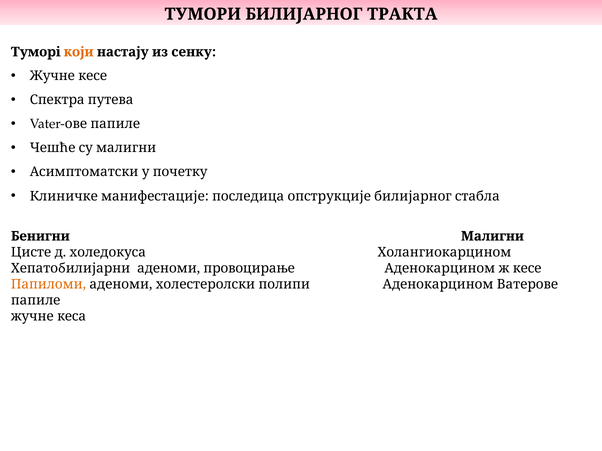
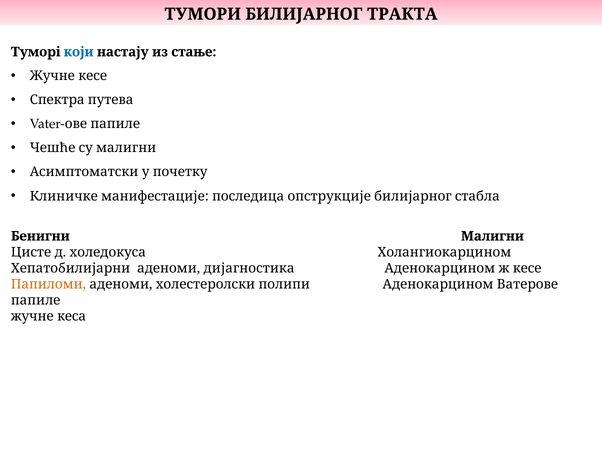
који colour: orange -> blue
сенку: сенку -> стање
провоцирање: провоцирање -> дијагностика
